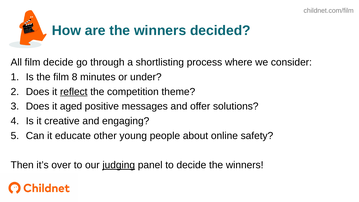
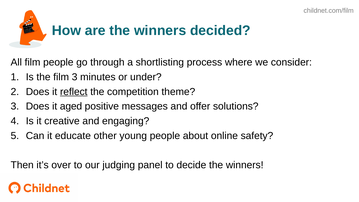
film decide: decide -> people
film 8: 8 -> 3
judging underline: present -> none
